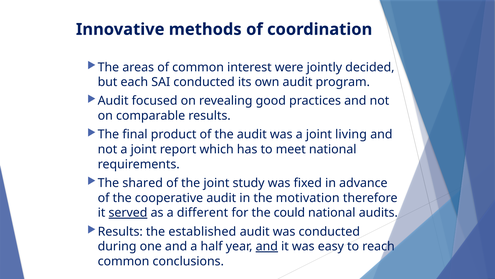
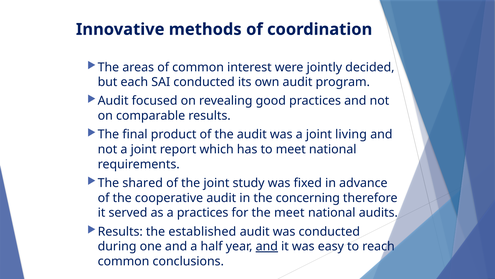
motivation: motivation -> concerning
served underline: present -> none
a different: different -> practices
the could: could -> meet
